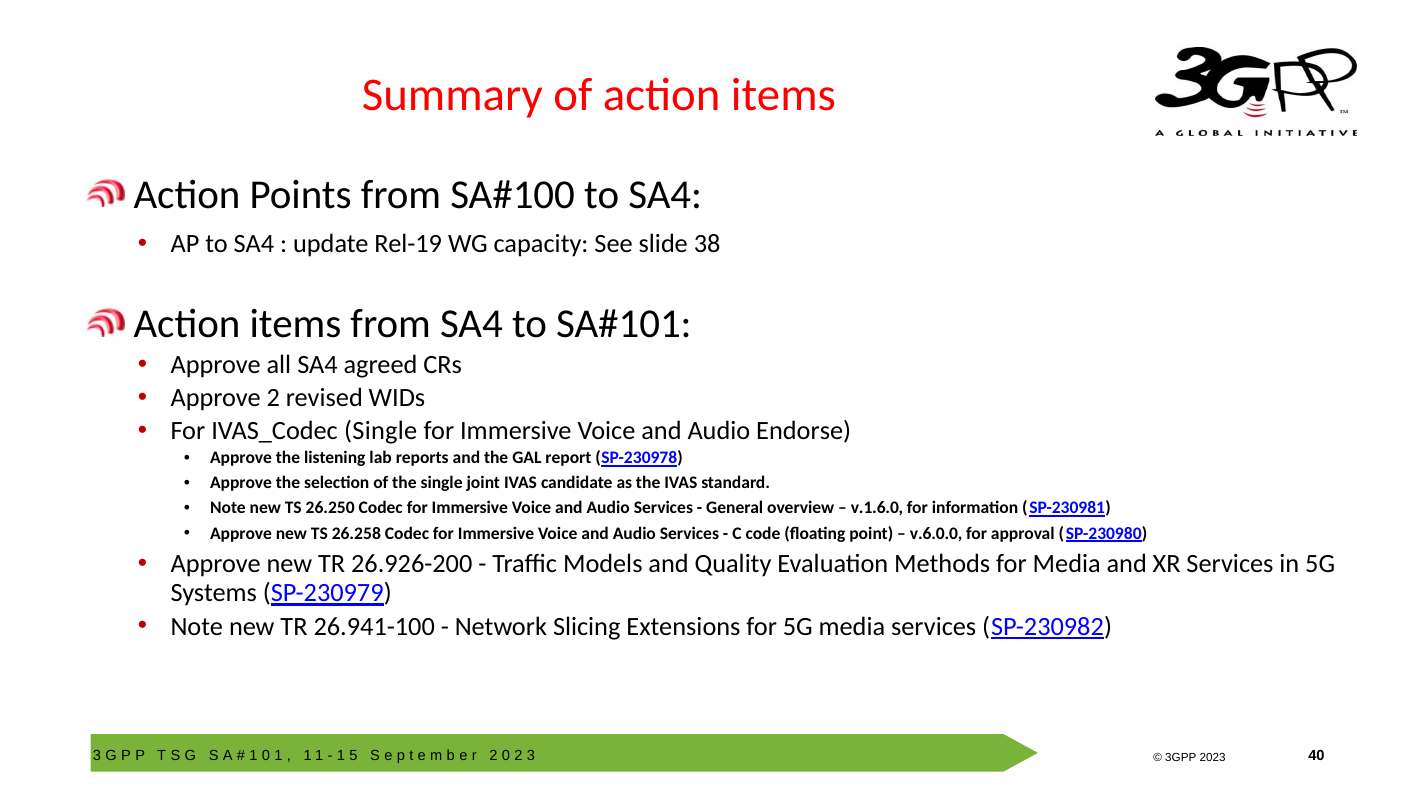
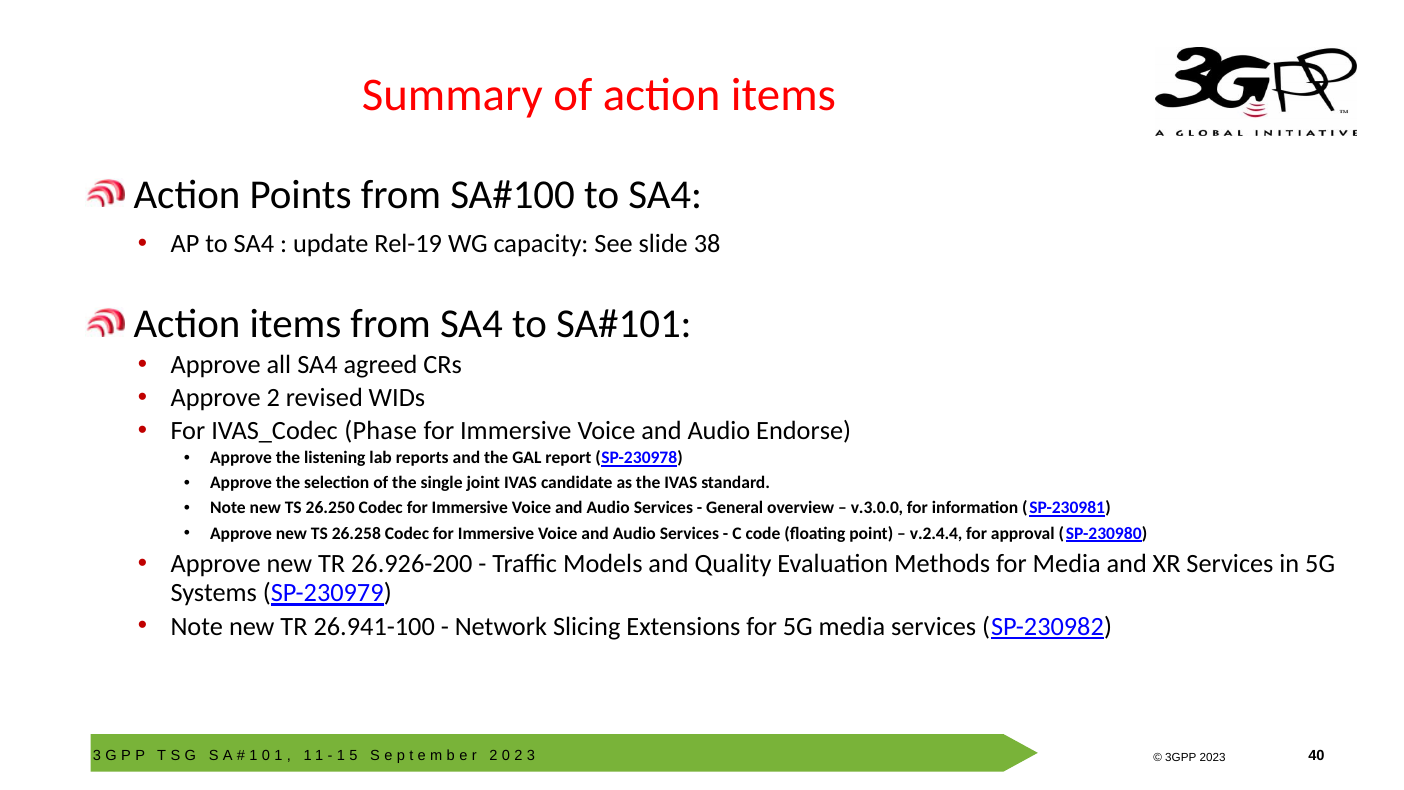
IVAS_Codec Single: Single -> Phase
v.1.6.0: v.1.6.0 -> v.3.0.0
v.6.0.0: v.6.0.0 -> v.2.4.4
